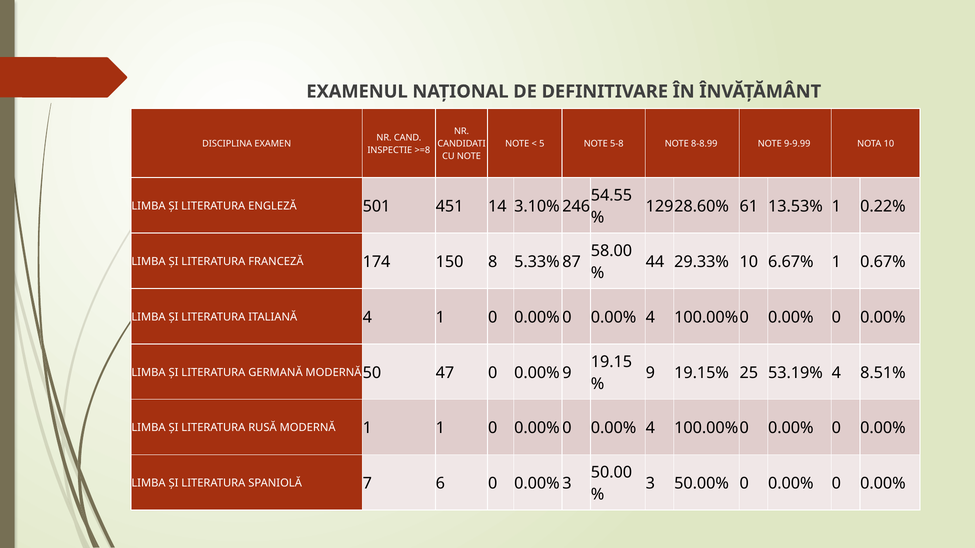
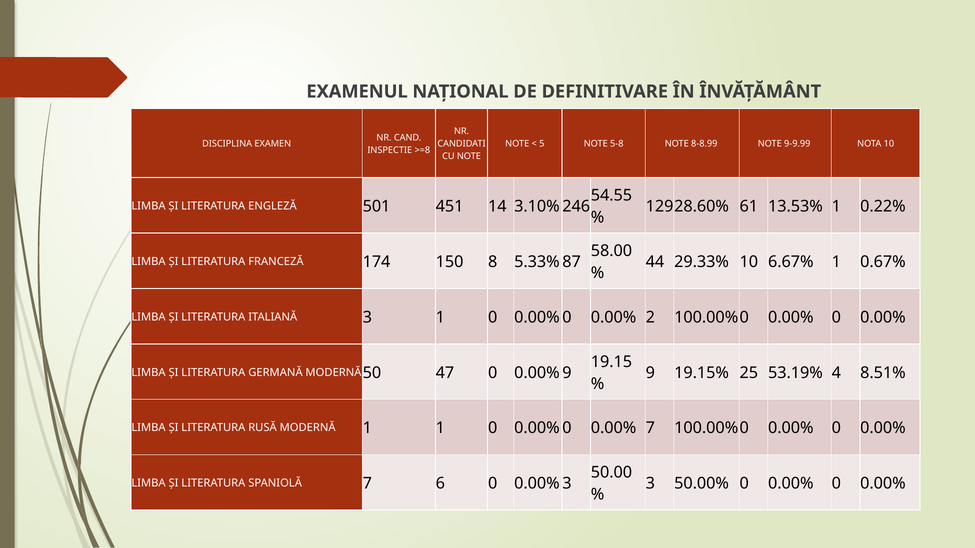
ITALIANĂ 4: 4 -> 3
4 at (650, 317): 4 -> 2
4 at (650, 428): 4 -> 7
